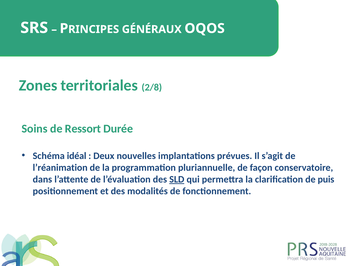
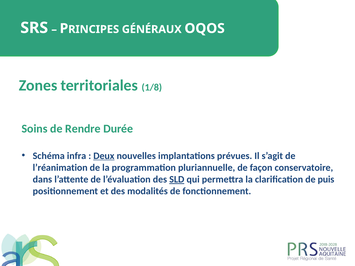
2/8: 2/8 -> 1/8
Ressort: Ressort -> Rendre
idéal: idéal -> infra
Deux underline: none -> present
